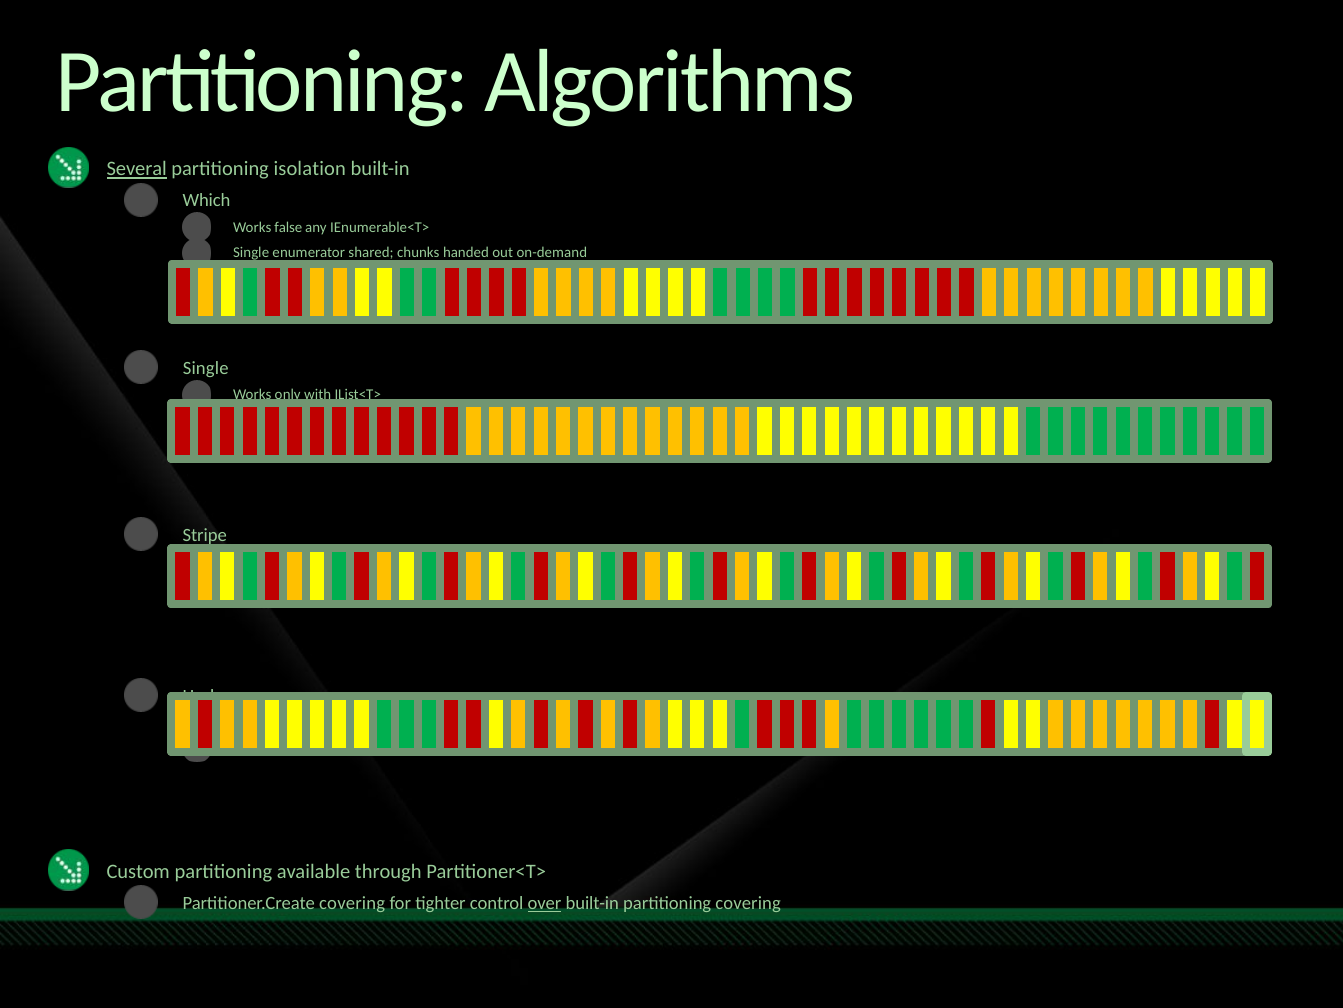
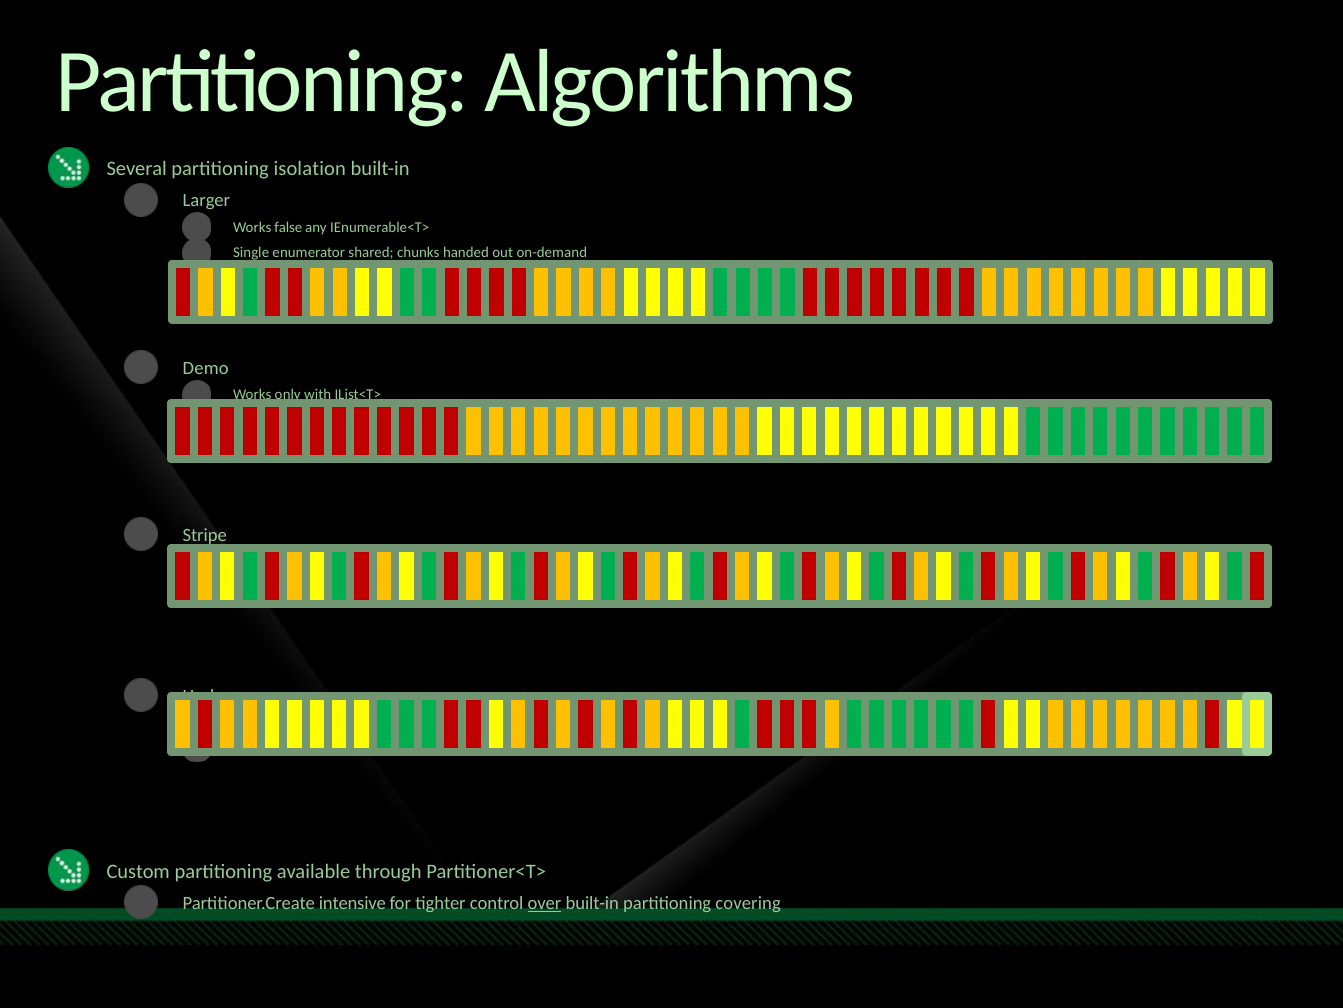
Several underline: present -> none
Which: Which -> Larger
Single at (206, 368): Single -> Demo
Partitioner.Create covering: covering -> intensive
